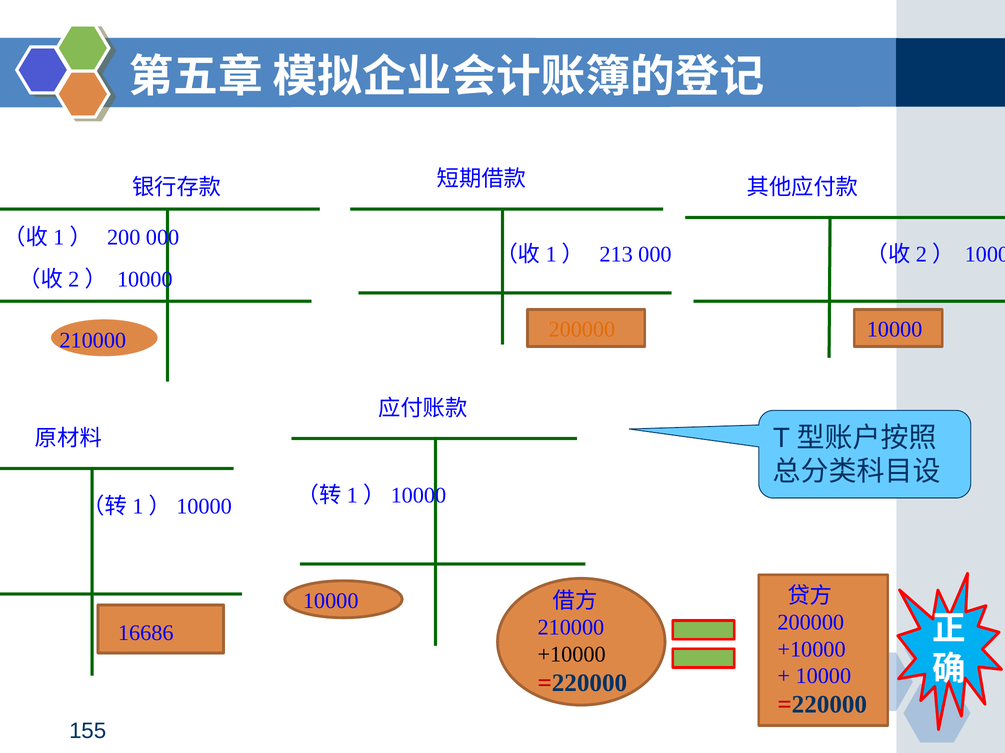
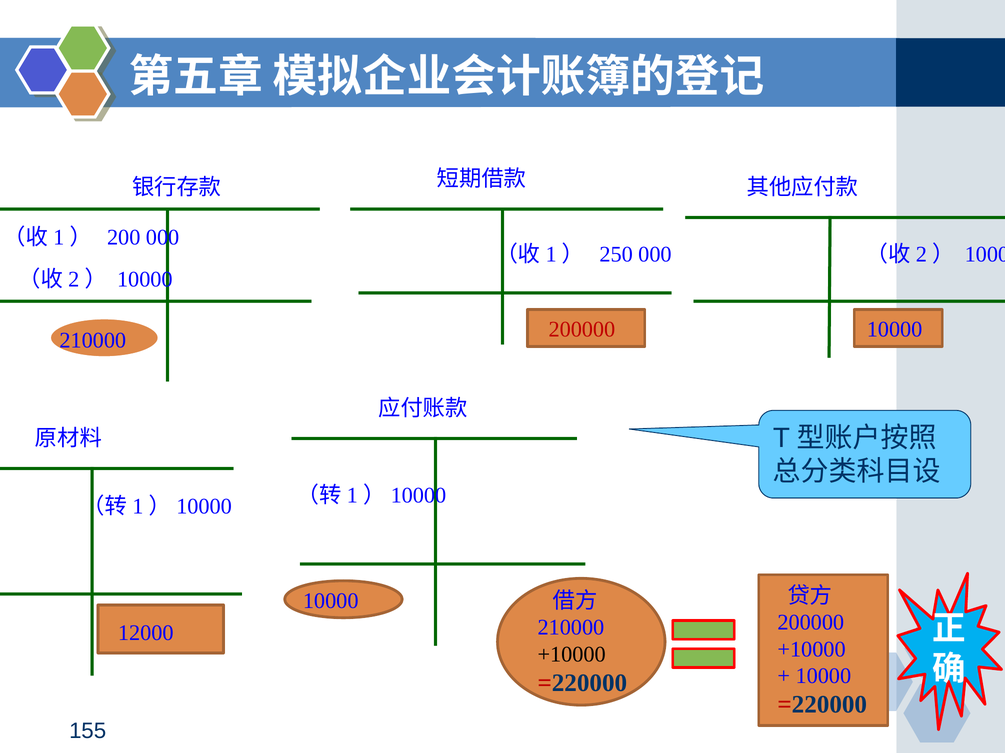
213: 213 -> 250
200000 at (582, 330) colour: orange -> red
16686: 16686 -> 12000
